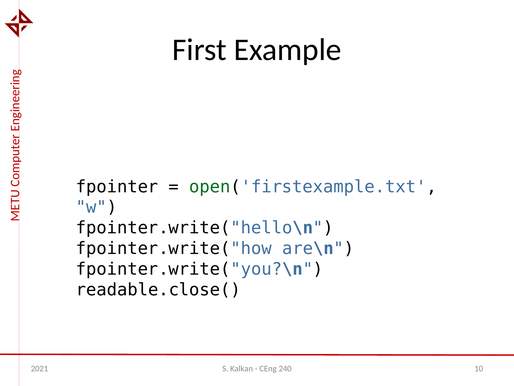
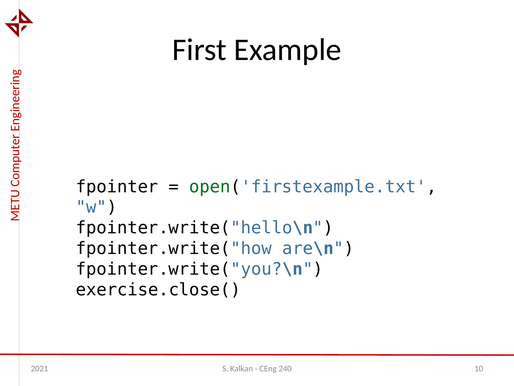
readable.close(: readable.close( -> exercise.close(
